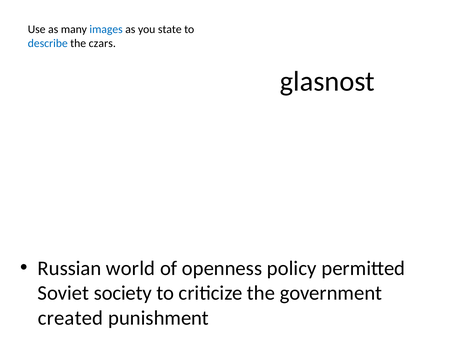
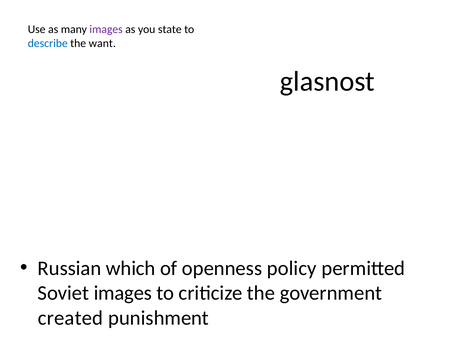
images at (106, 29) colour: blue -> purple
czars: czars -> want
world: world -> which
Soviet society: society -> images
